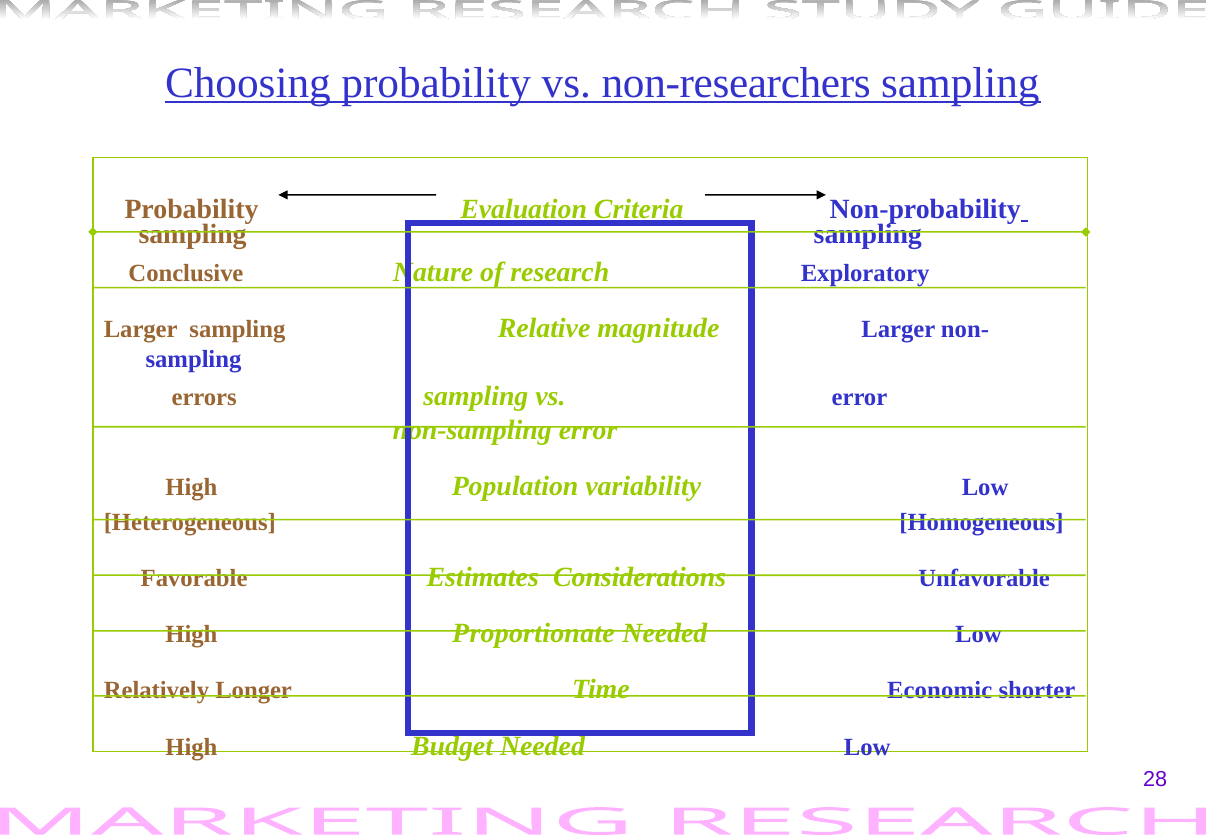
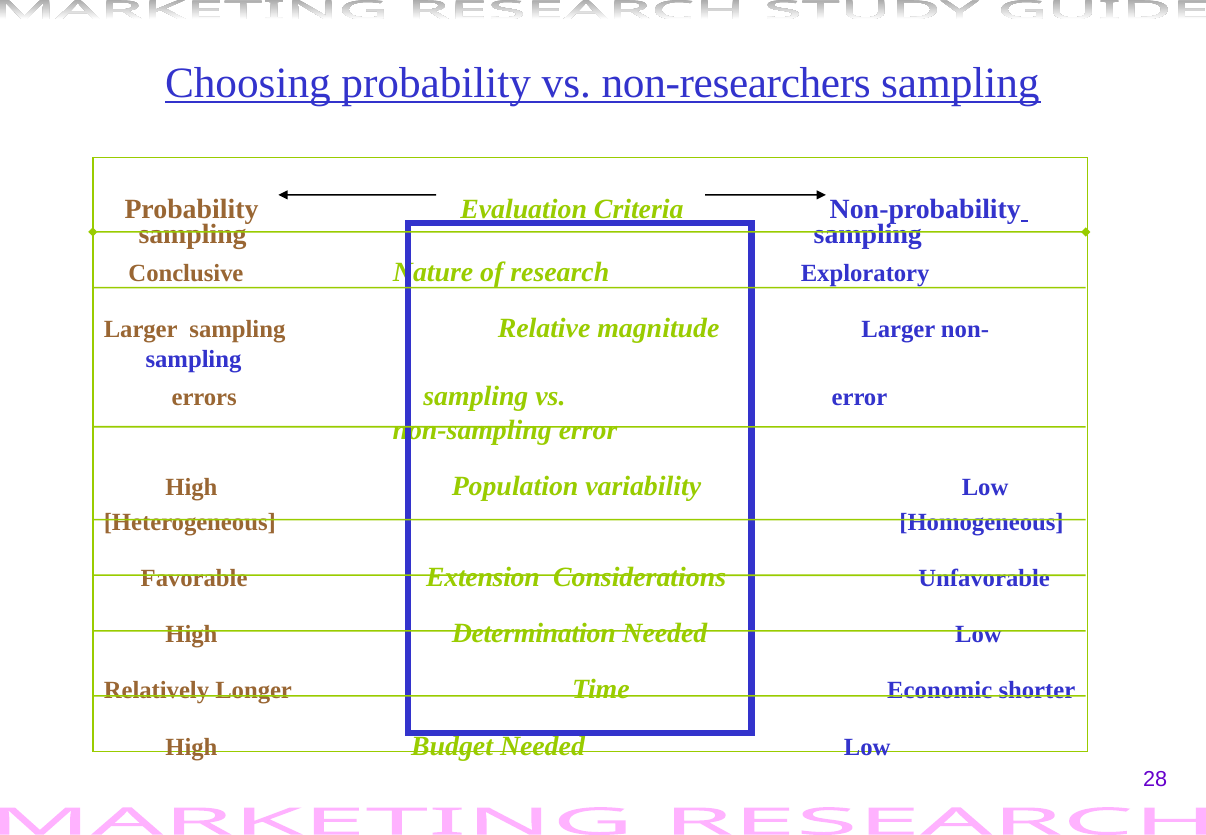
Estimates: Estimates -> Extension
Proportionate: Proportionate -> Determination
